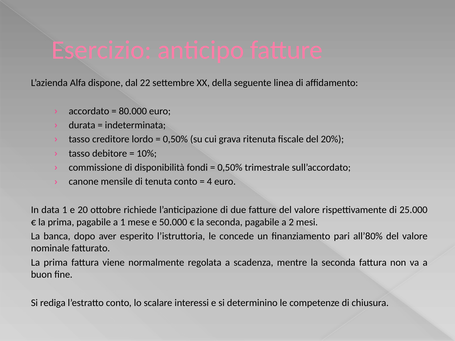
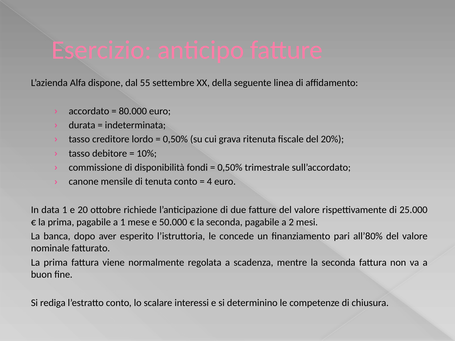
22: 22 -> 55
